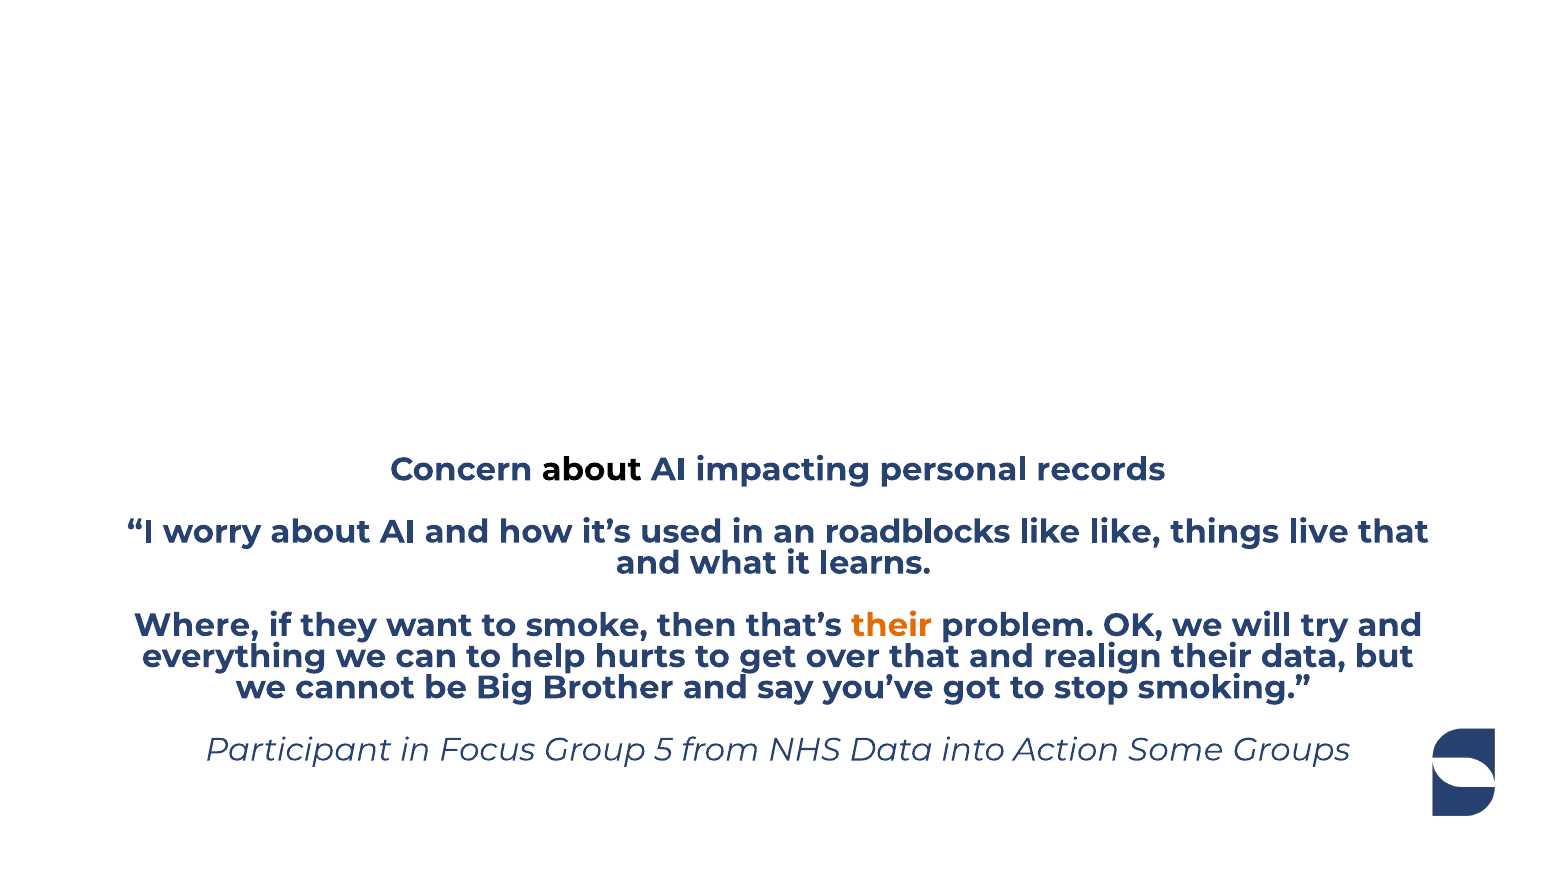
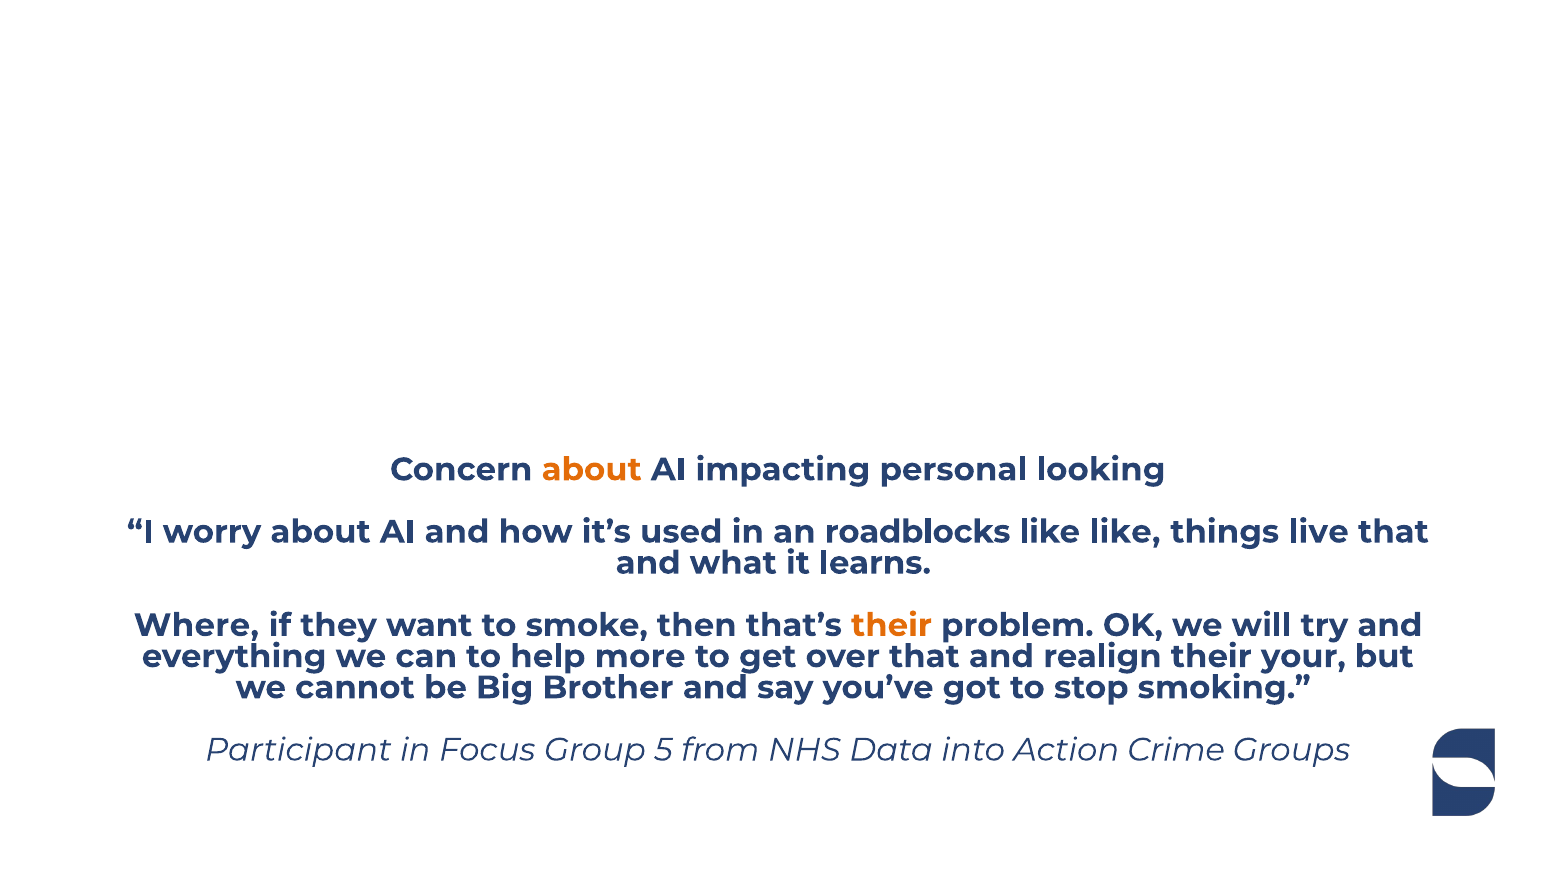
about at (592, 470) colour: black -> orange
records: records -> looking
hurts: hurts -> more
their data: data -> your
Some: Some -> Crime
